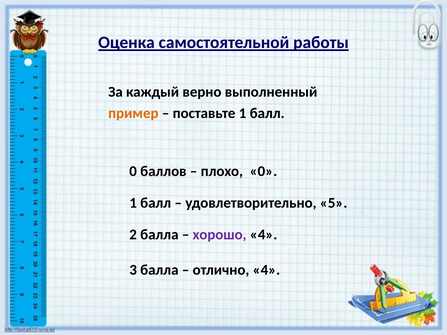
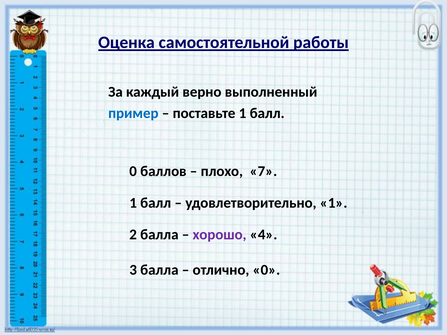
пример colour: orange -> blue
плохо 0: 0 -> 7
удовлетворительно 5: 5 -> 1
отлично 4: 4 -> 0
